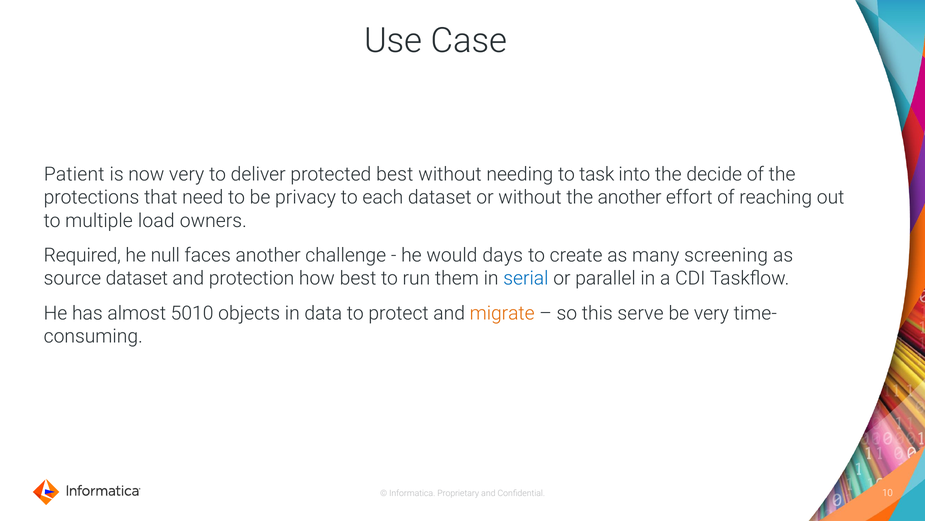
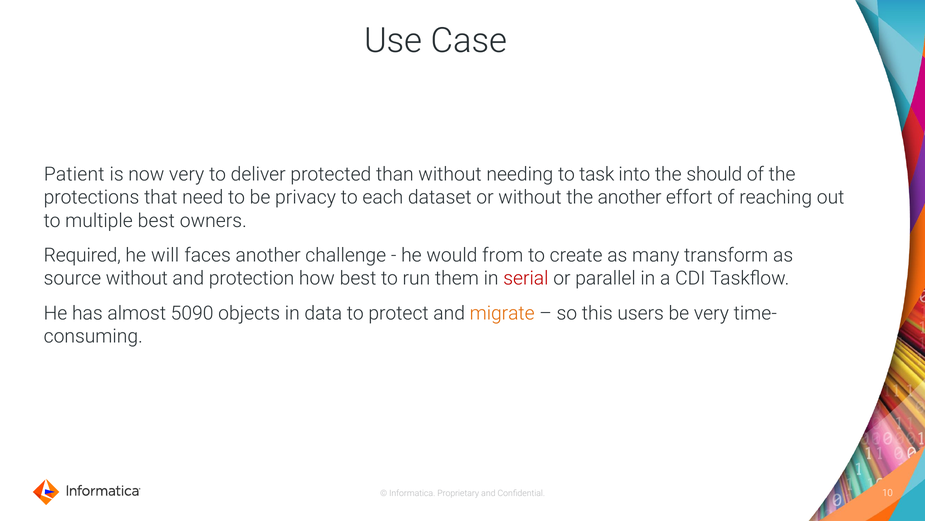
protected best: best -> than
decide: decide -> should
multiple load: load -> best
null: null -> will
days: days -> from
screening: screening -> transform
source dataset: dataset -> without
serial colour: blue -> red
5010: 5010 -> 5090
serve: serve -> users
